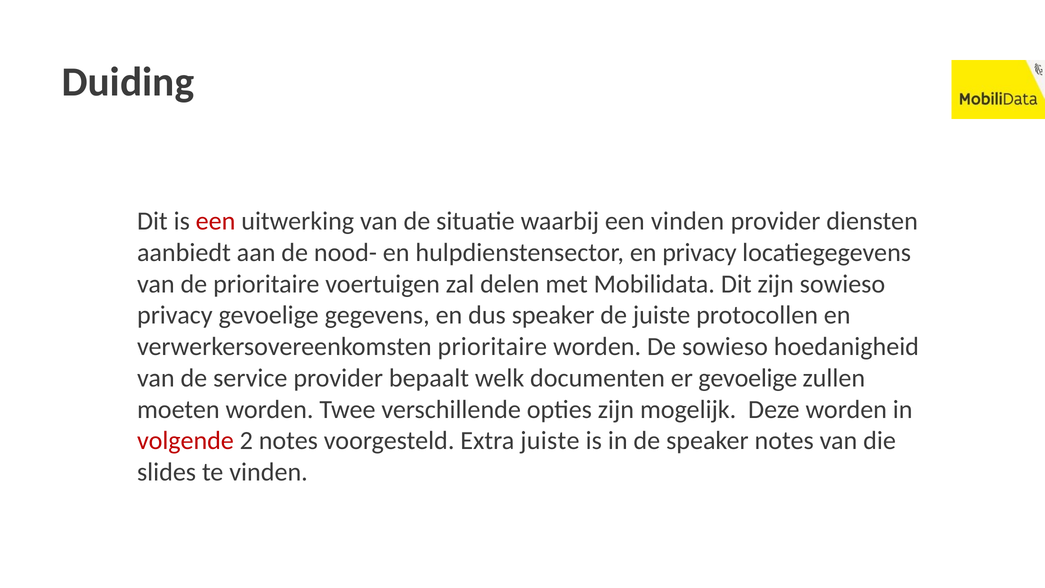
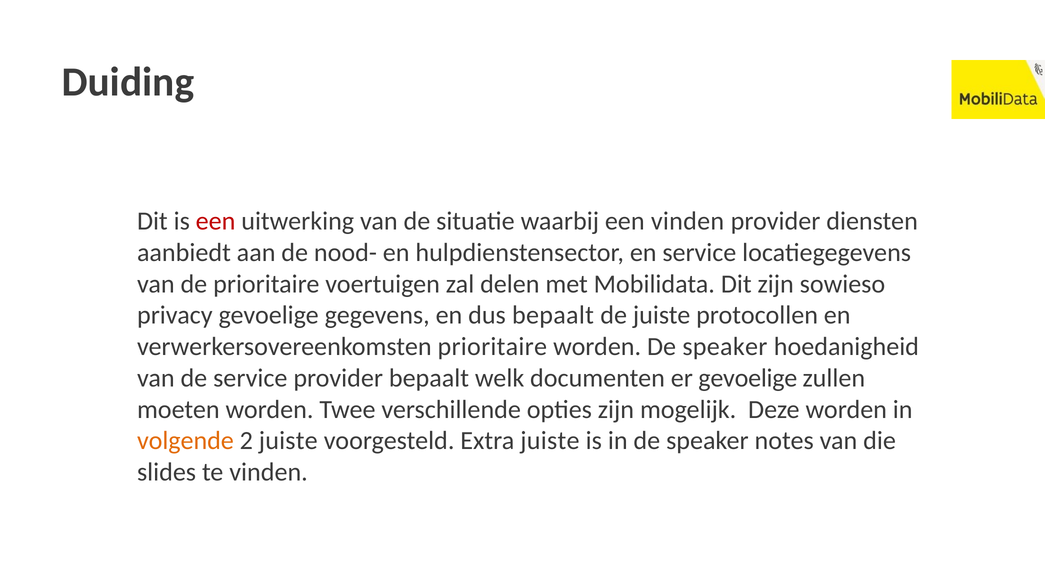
en privacy: privacy -> service
dus speaker: speaker -> bepaalt
worden De sowieso: sowieso -> speaker
volgende colour: red -> orange
2 notes: notes -> juiste
